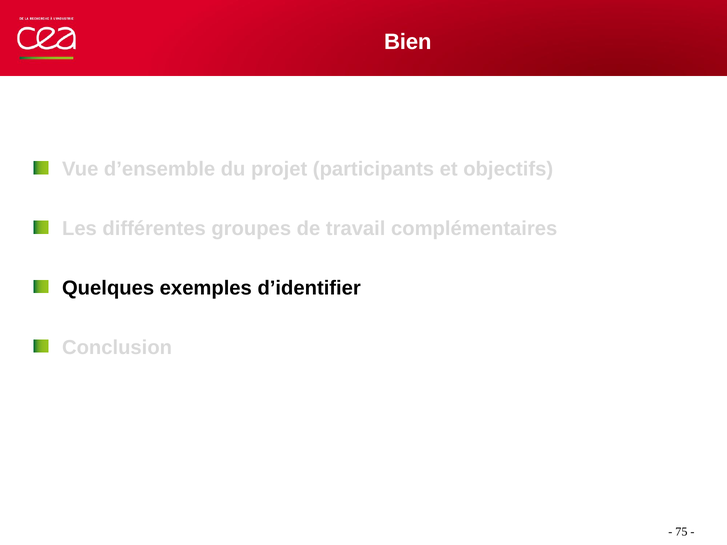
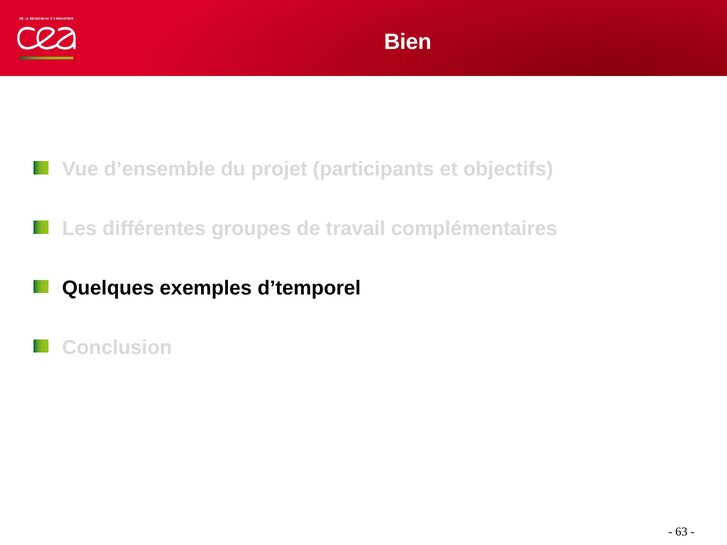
d’identifier: d’identifier -> d’temporel
75: 75 -> 63
